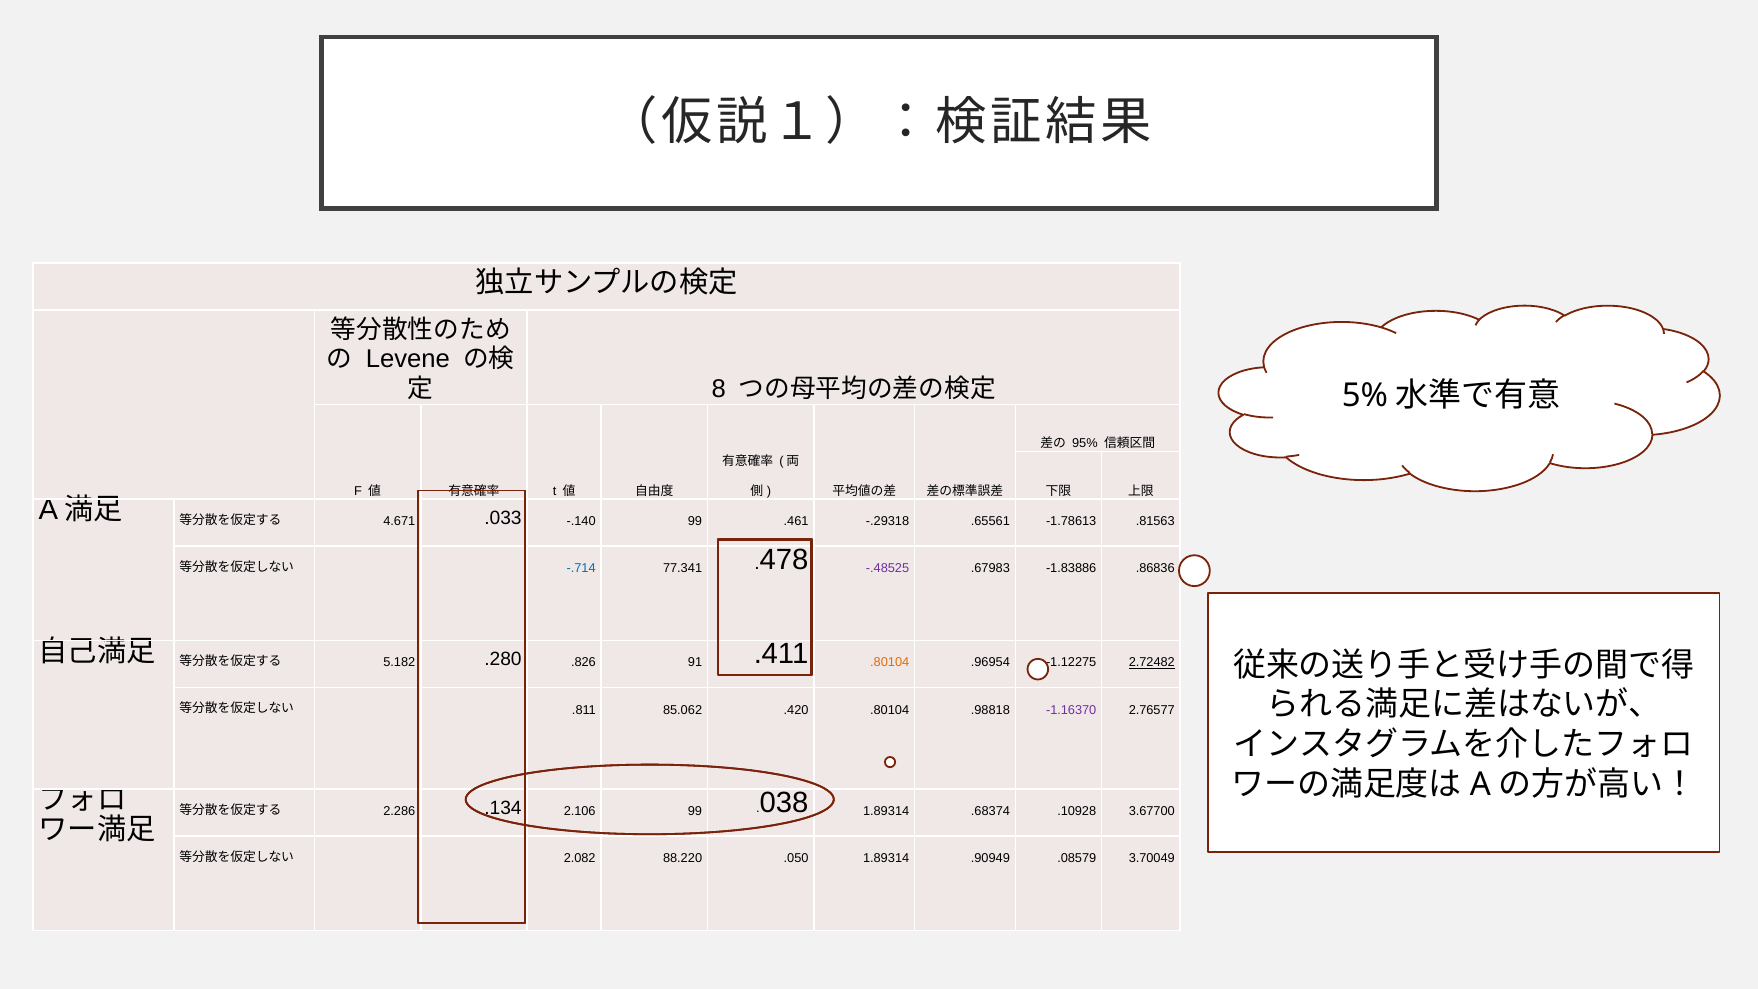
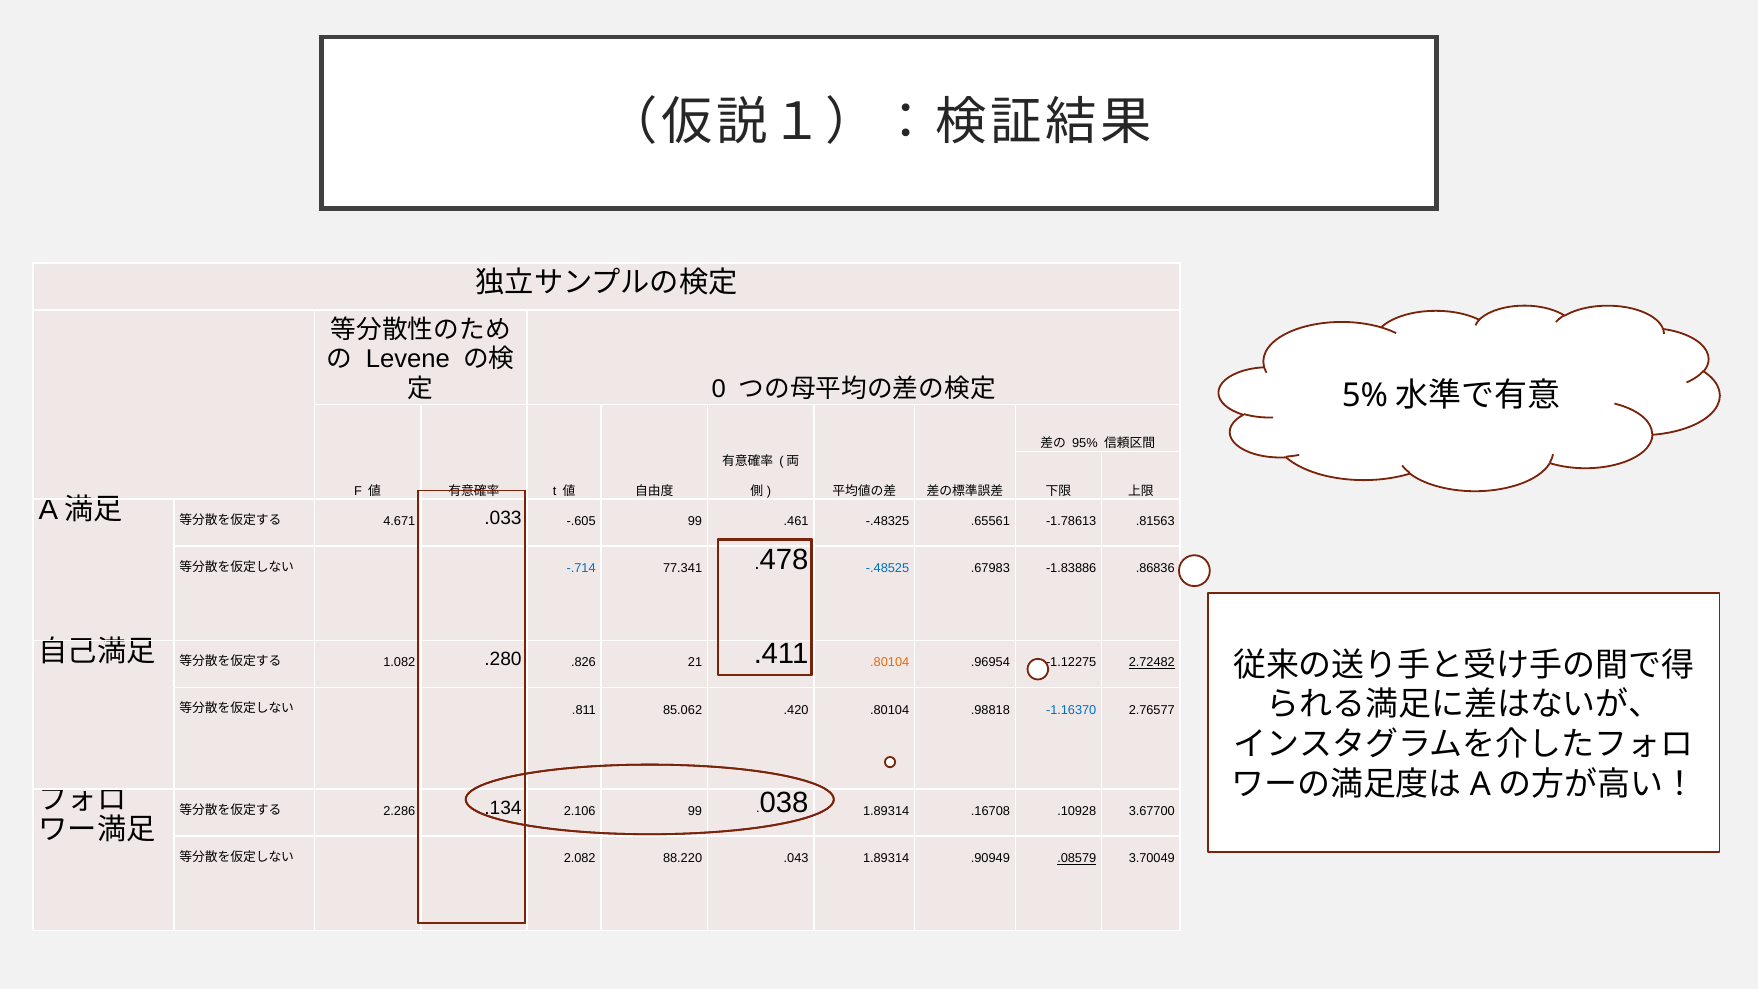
8: 8 -> 0
-.140: -.140 -> -.605
-.29318: -.29318 -> -.48325
-.48525 colour: purple -> blue
5.182: 5.182 -> 1.082
91: 91 -> 21
-1.16370 colour: purple -> blue
.68374: .68374 -> .16708
.050: .050 -> .043
.08579 underline: none -> present
